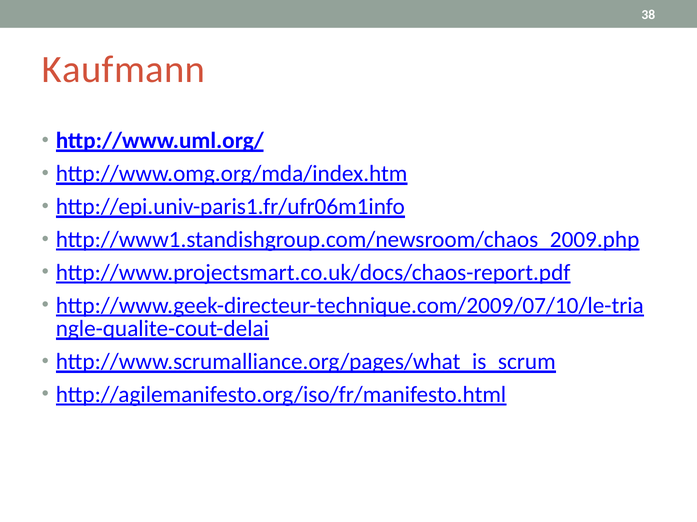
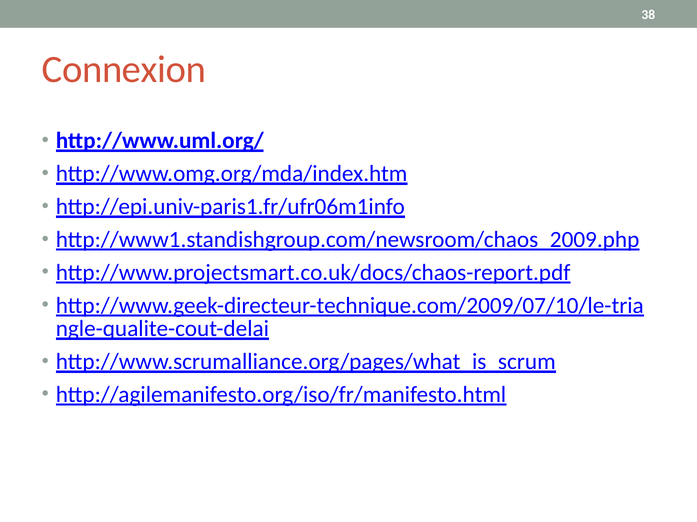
Kaufmann: Kaufmann -> Connexion
